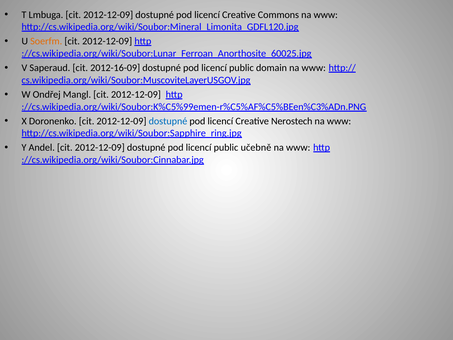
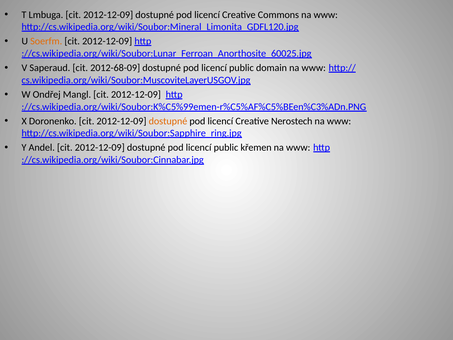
2012-16-09: 2012-16-09 -> 2012-68-09
dostupné at (168, 121) colour: blue -> orange
učebně: učebně -> křemen
